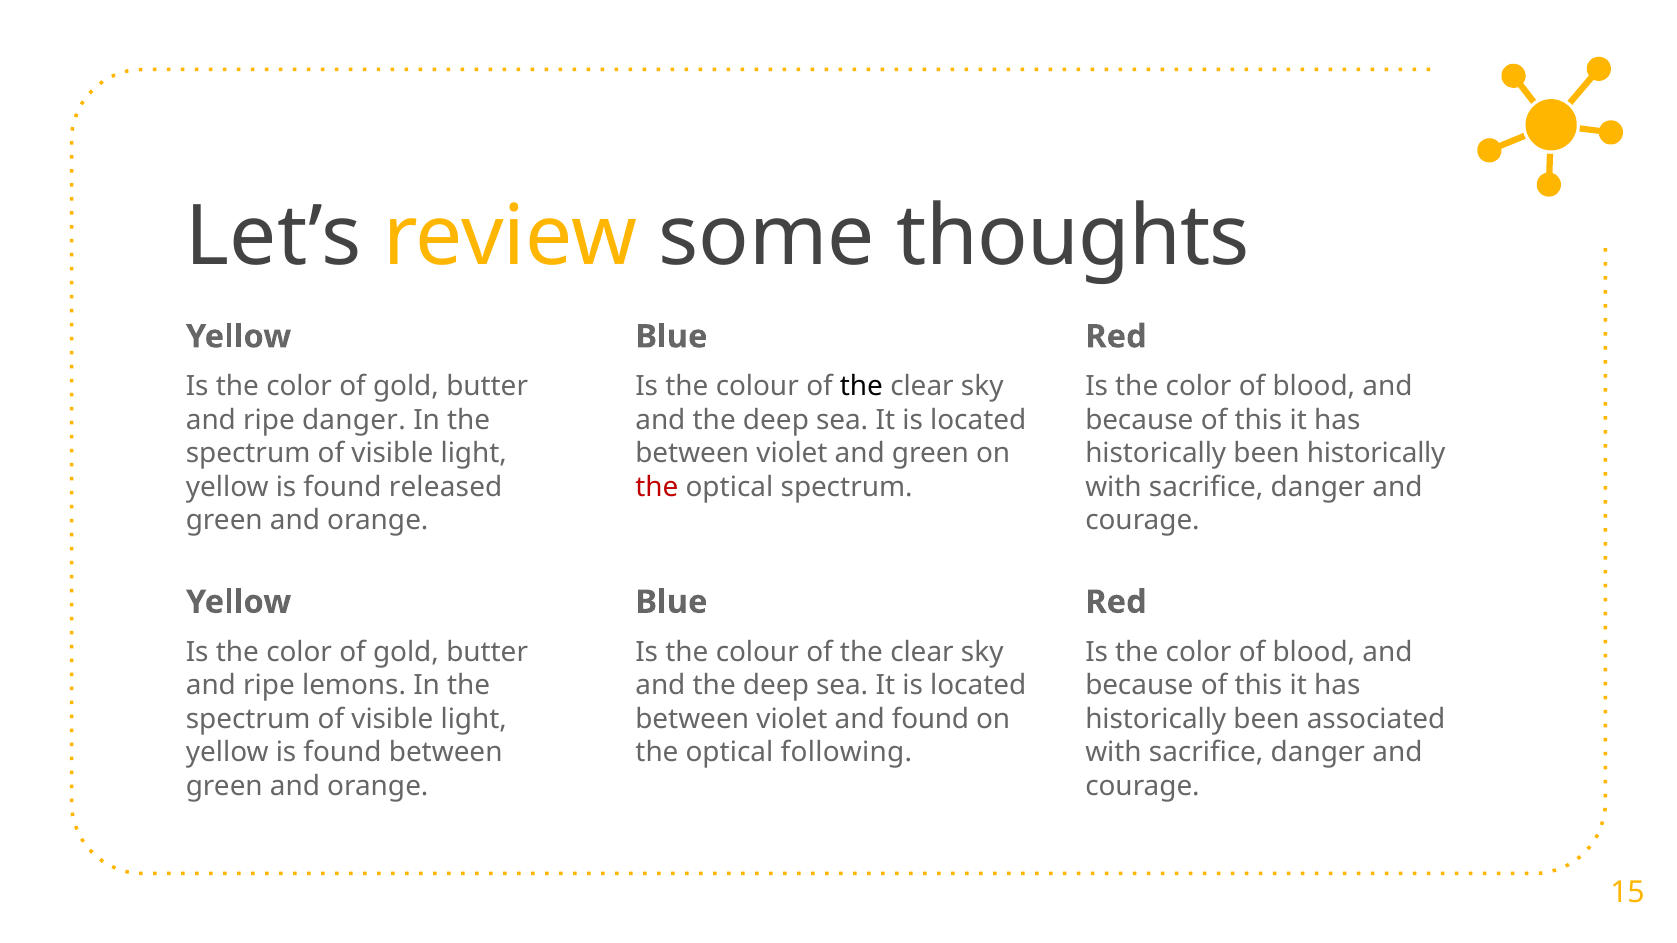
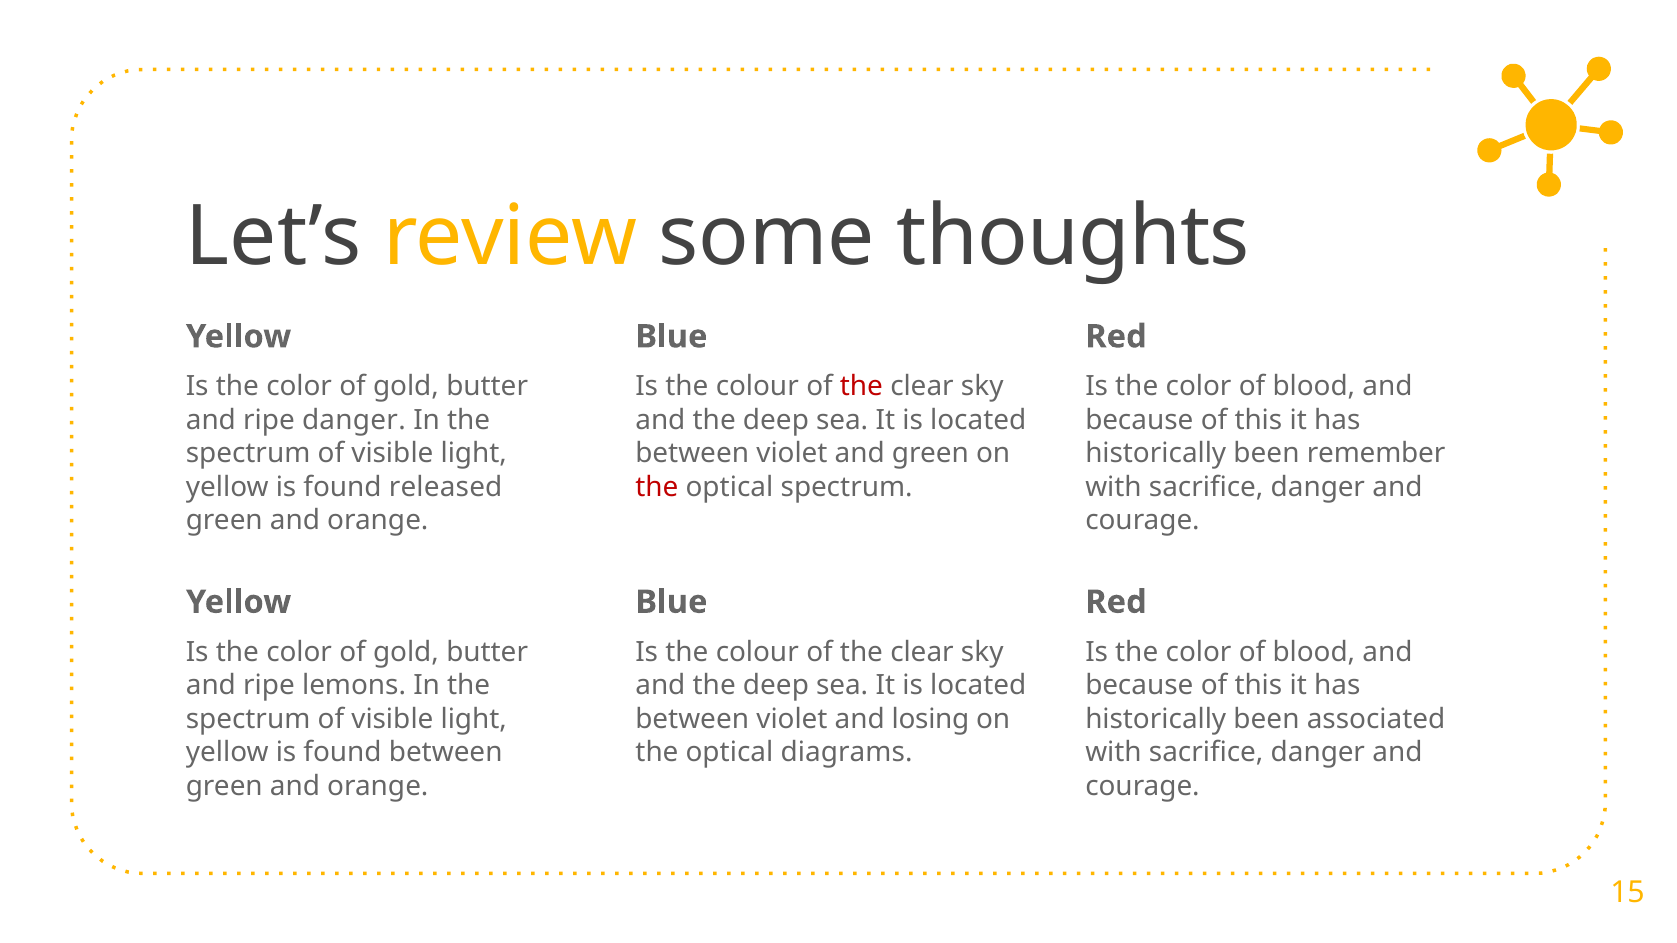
the at (861, 387) colour: black -> red
been historically: historically -> remember
and found: found -> losing
following: following -> diagrams
